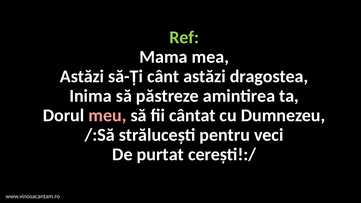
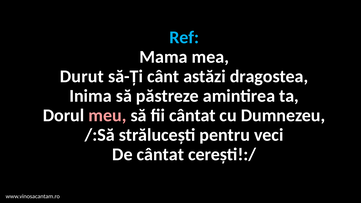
Ref colour: light green -> light blue
Astăzi at (82, 76): Astăzi -> Durut
De purtat: purtat -> cântat
